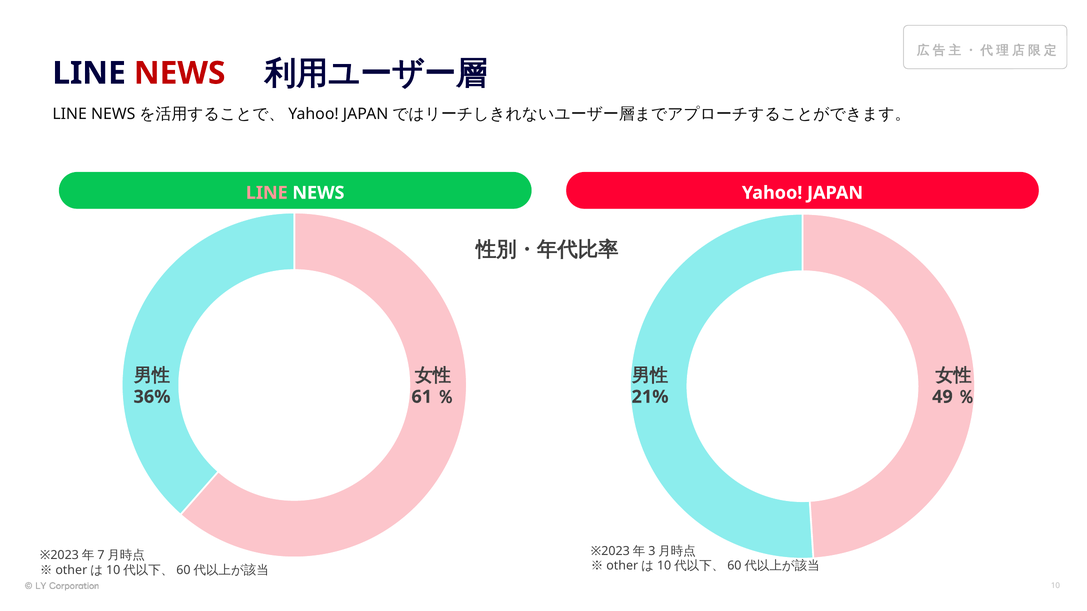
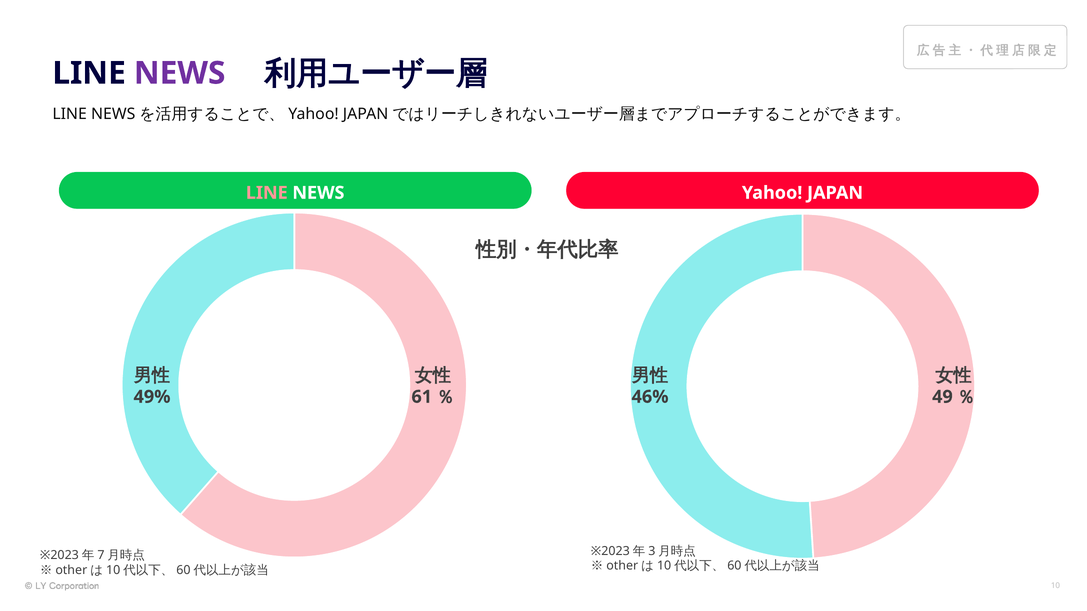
NEWS at (180, 73) colour: red -> purple
36%: 36% -> 49%
21%: 21% -> 46%
